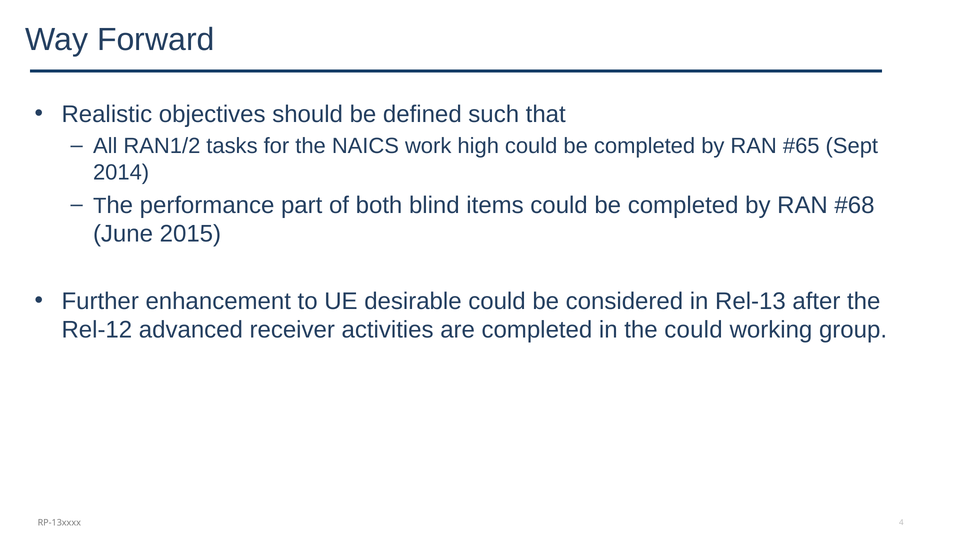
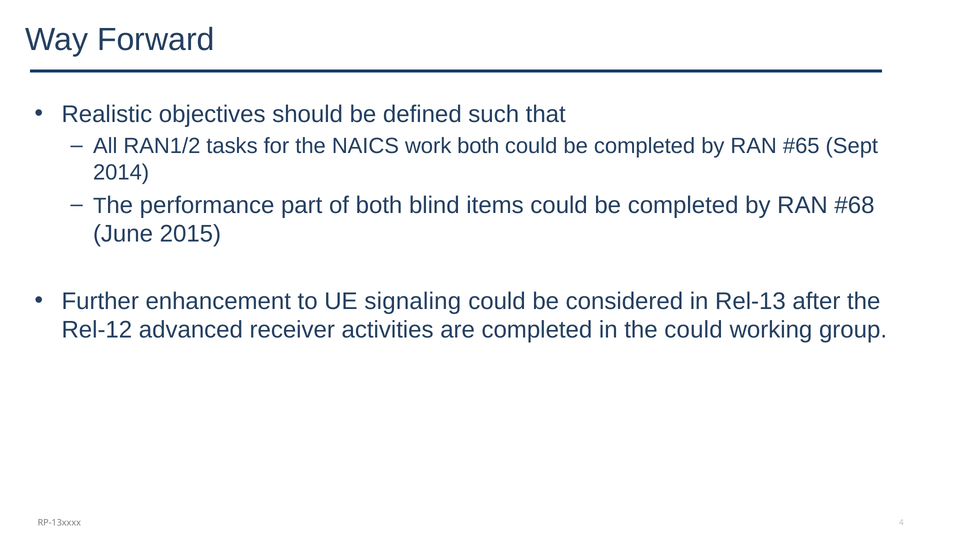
work high: high -> both
desirable: desirable -> signaling
